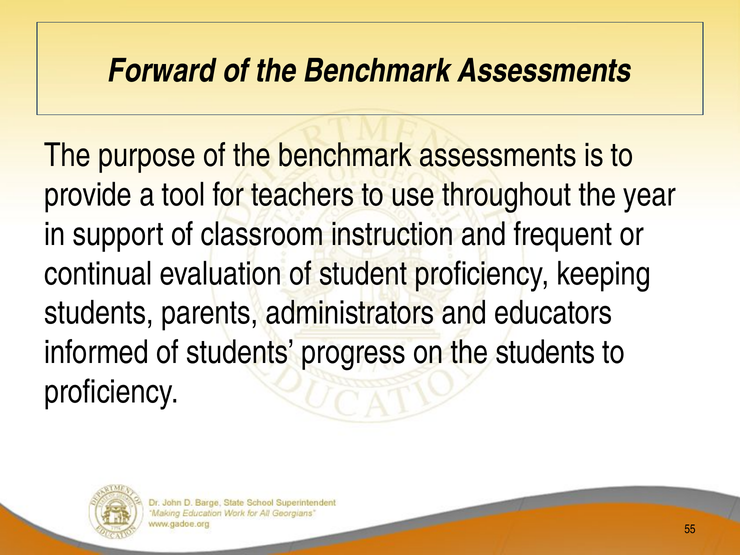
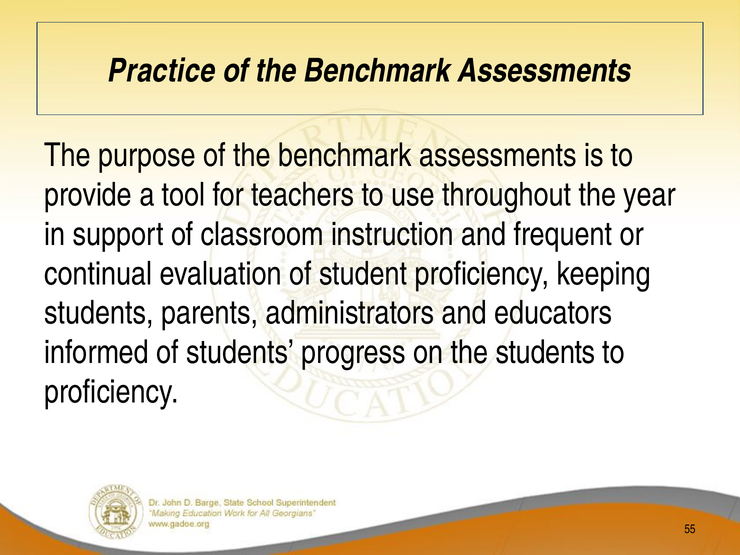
Forward: Forward -> Practice
